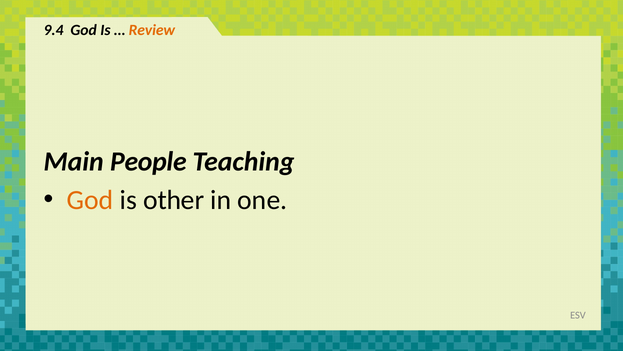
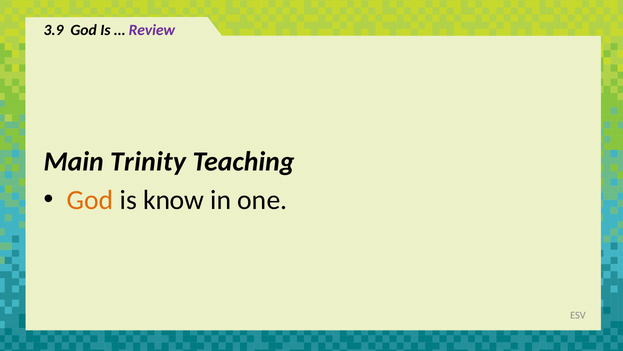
9.4: 9.4 -> 3.9
Review colour: orange -> purple
People: People -> Trinity
other: other -> know
